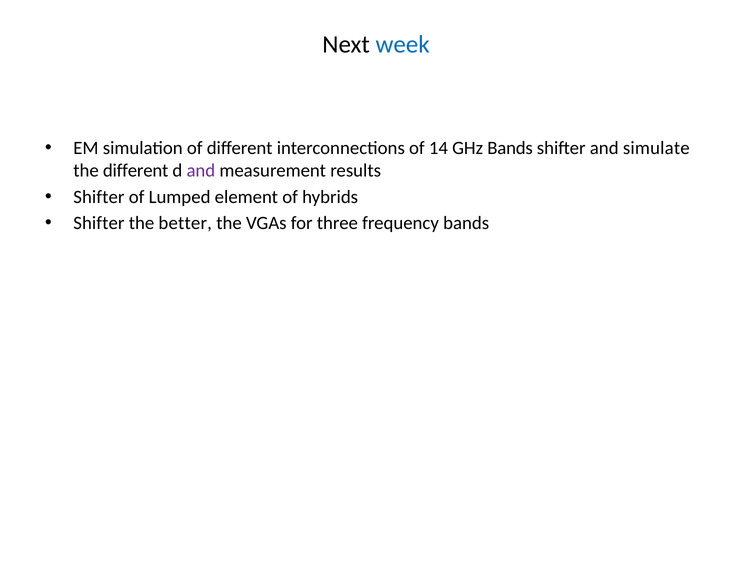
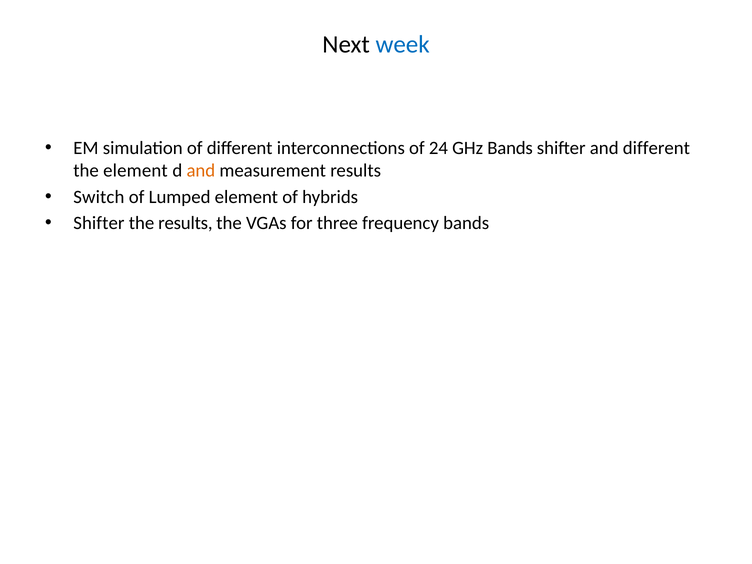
14: 14 -> 24
and simulate: simulate -> different
the different: different -> element
and at (201, 171) colour: purple -> orange
Shifter at (99, 197): Shifter -> Switch
the better: better -> results
